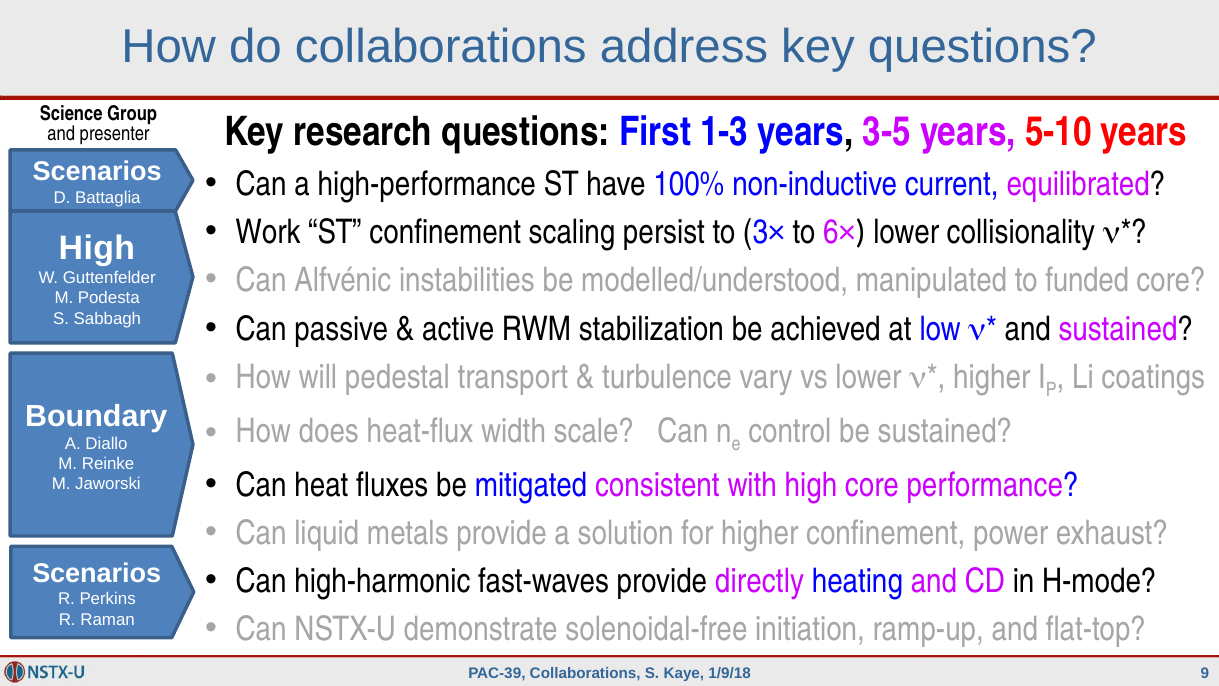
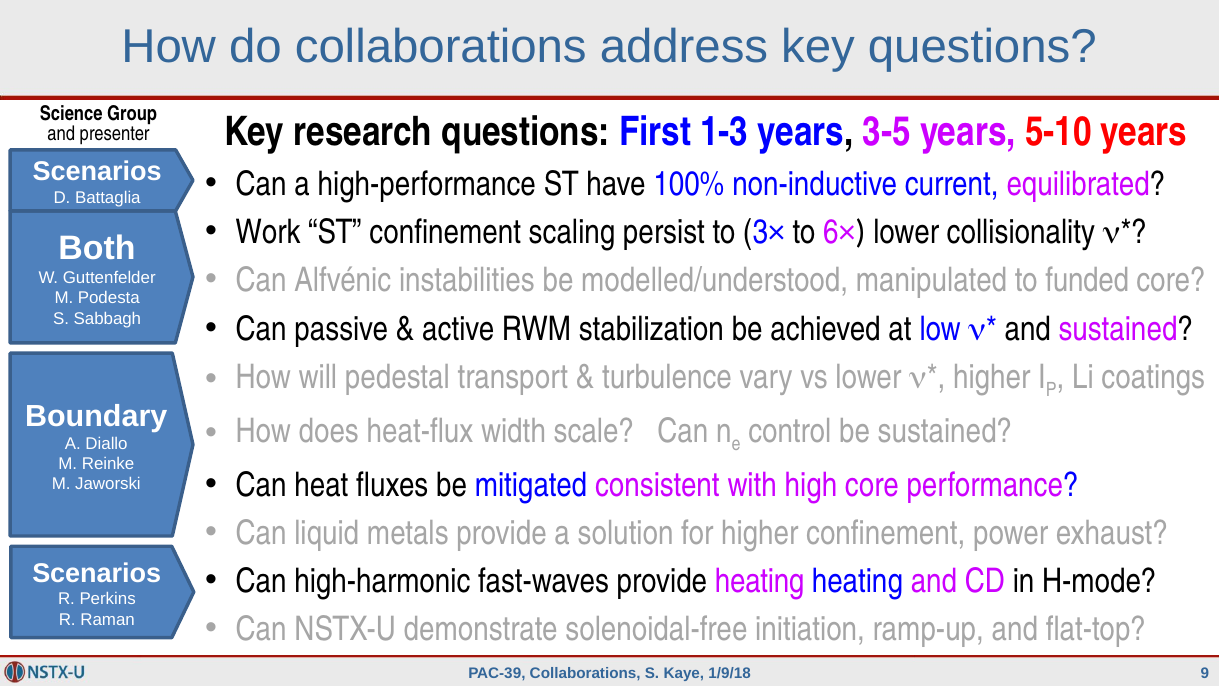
High at (97, 249): High -> Both
provide directly: directly -> heating
